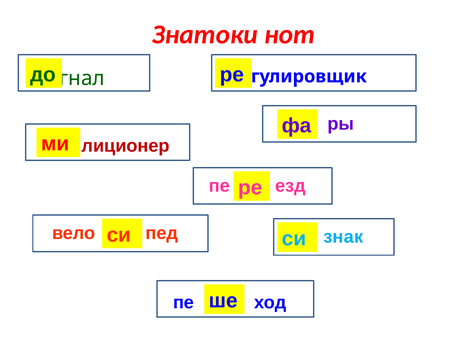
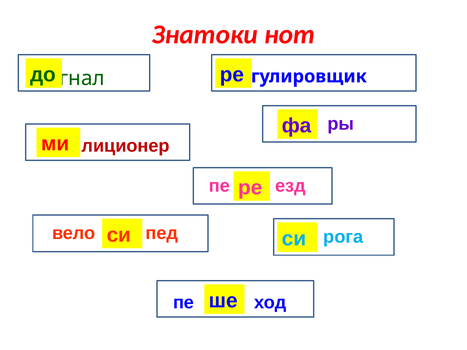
знак: знак -> рога
